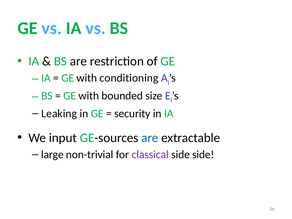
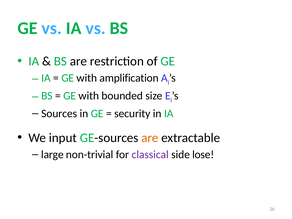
conditioning: conditioning -> amplification
Leaking: Leaking -> Sources
are at (150, 138) colour: blue -> orange
side side: side -> lose
